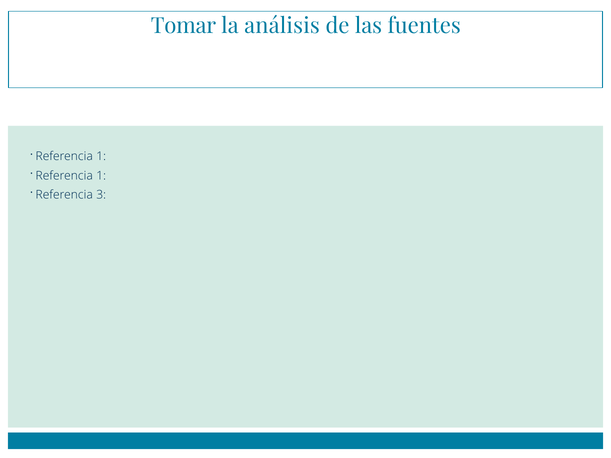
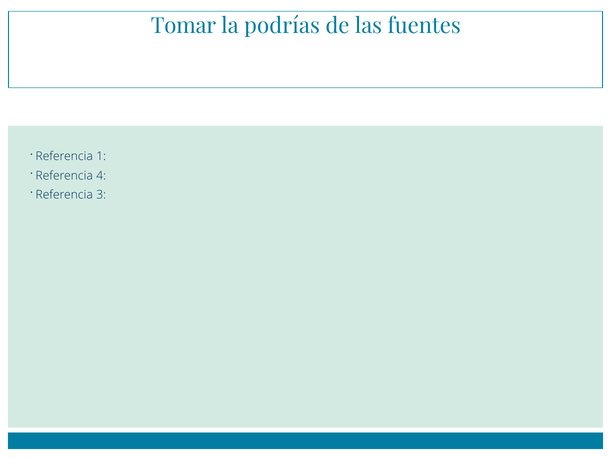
análisis: análisis -> podrías
1 at (101, 176): 1 -> 4
